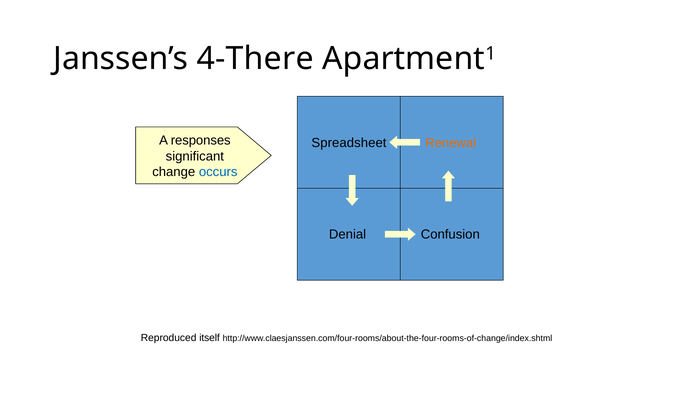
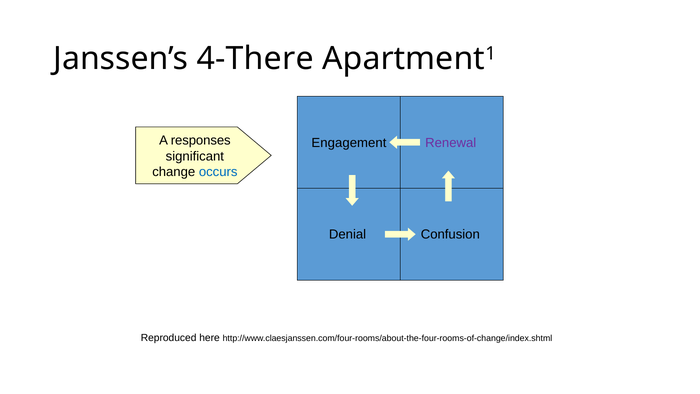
Spreadsheet: Spreadsheet -> Engagement
Renewal colour: orange -> purple
itself: itself -> here
